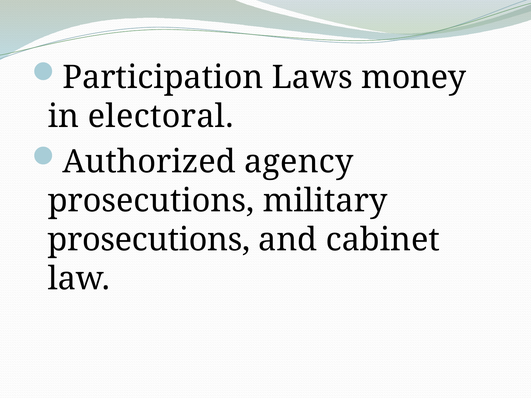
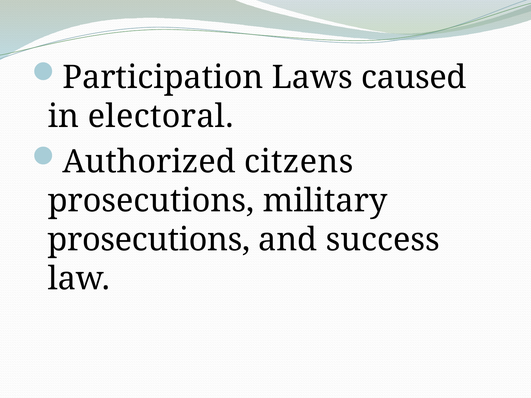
money: money -> caused
agency: agency -> citzens
cabinet: cabinet -> success
